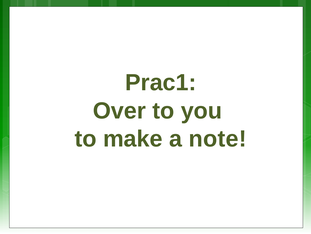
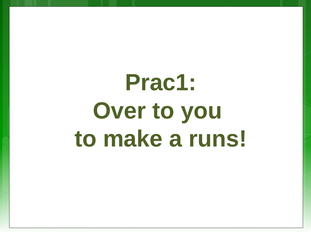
note: note -> runs
